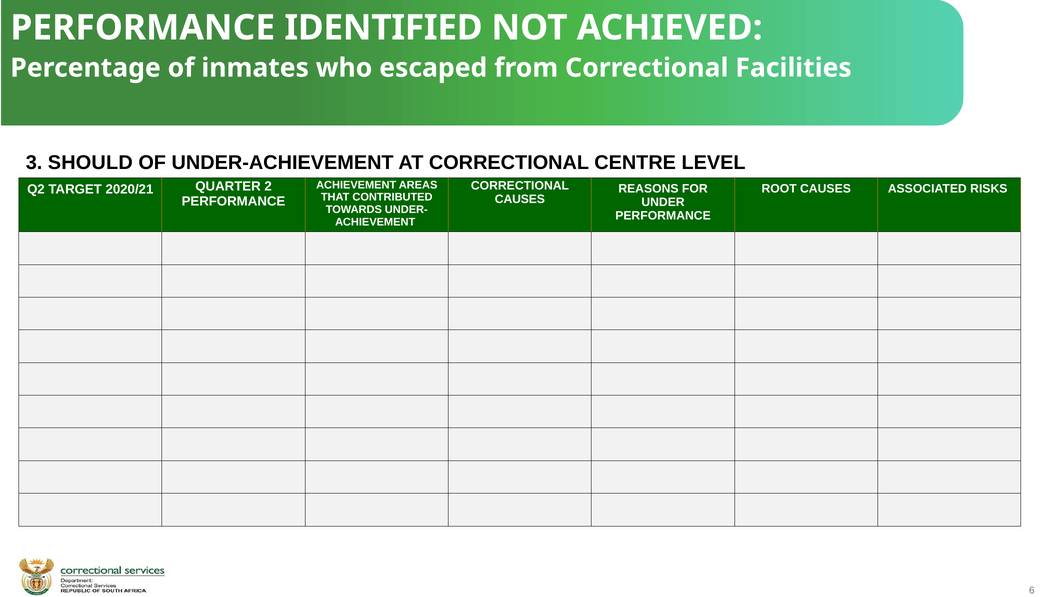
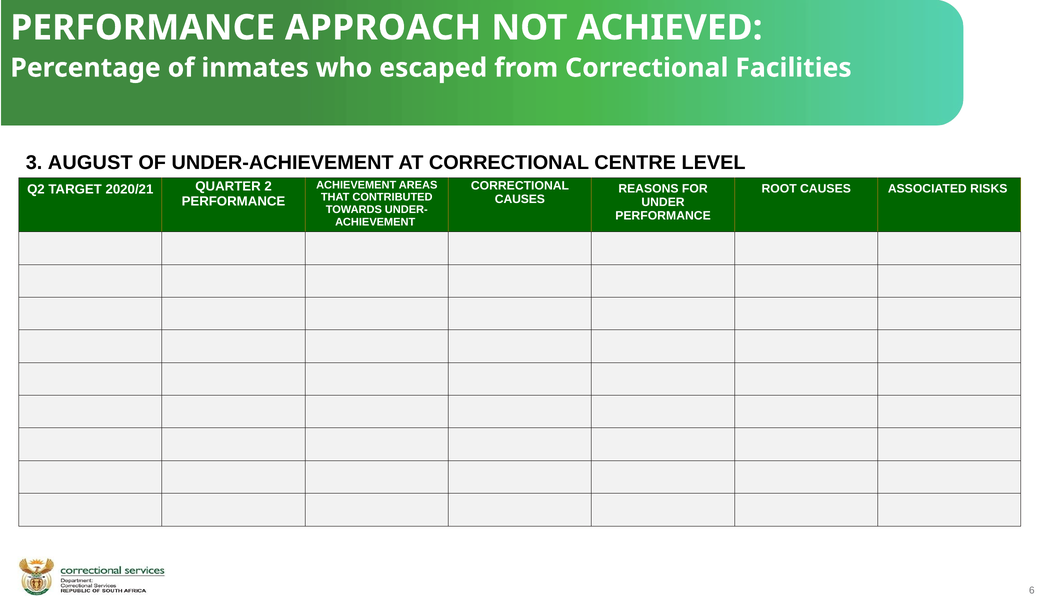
IDENTIFIED: IDENTIFIED -> APPROACH
SHOULD: SHOULD -> AUGUST
